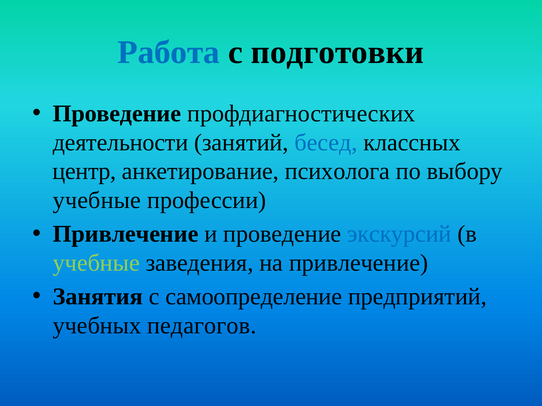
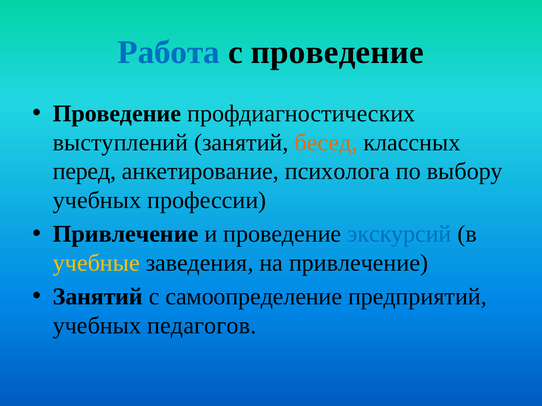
с подготовки: подготовки -> проведение
деятельности: деятельности -> выступлений
бесед colour: blue -> orange
центр: центр -> перед
учебные at (97, 201): учебные -> учебных
учебные at (96, 263) colour: light green -> yellow
Занятия at (98, 297): Занятия -> Занятий
